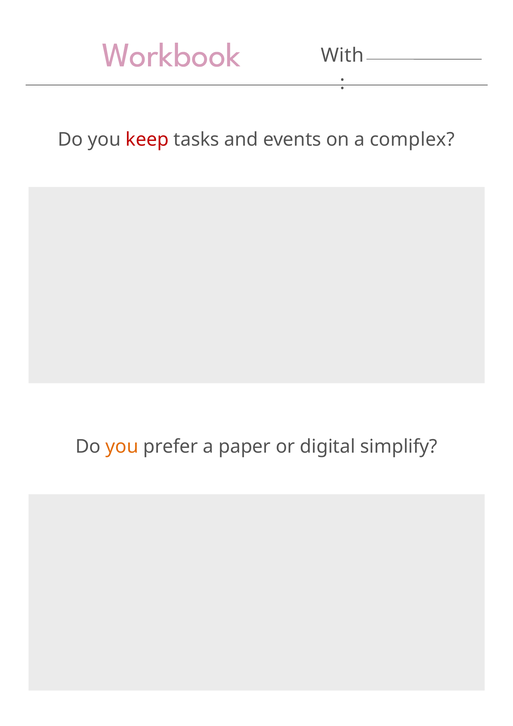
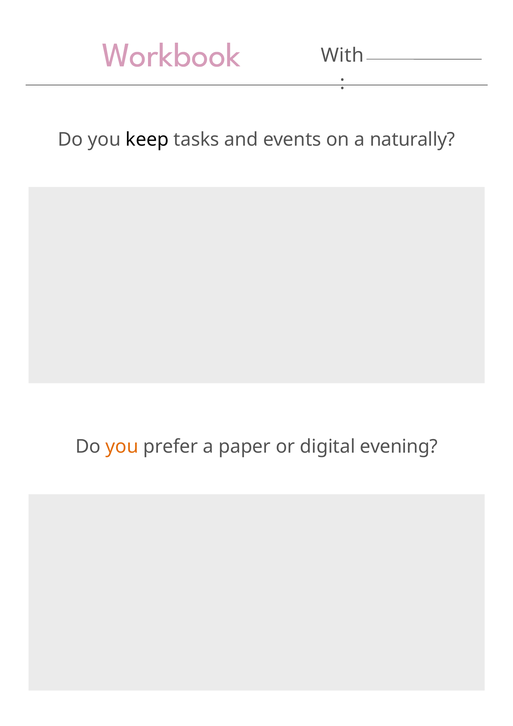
keep colour: red -> black
complex: complex -> naturally
simplify: simplify -> evening
